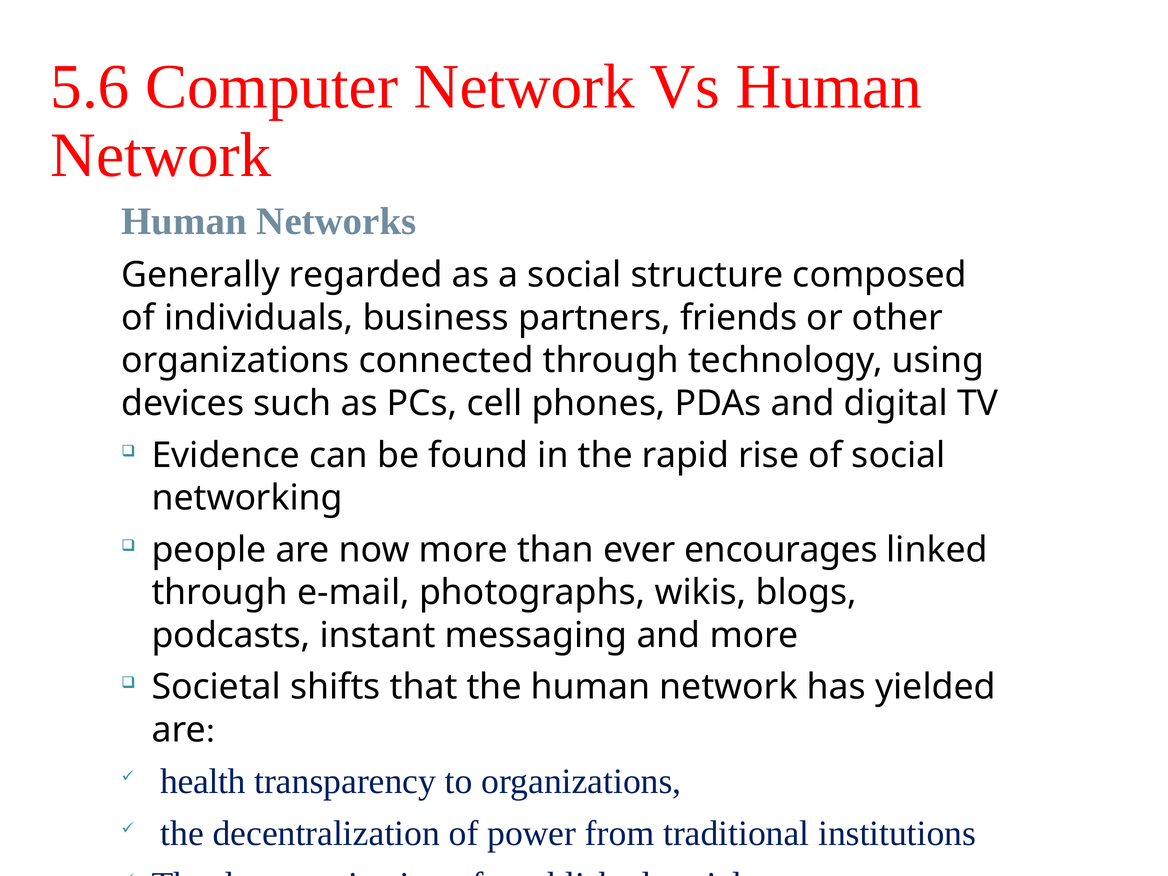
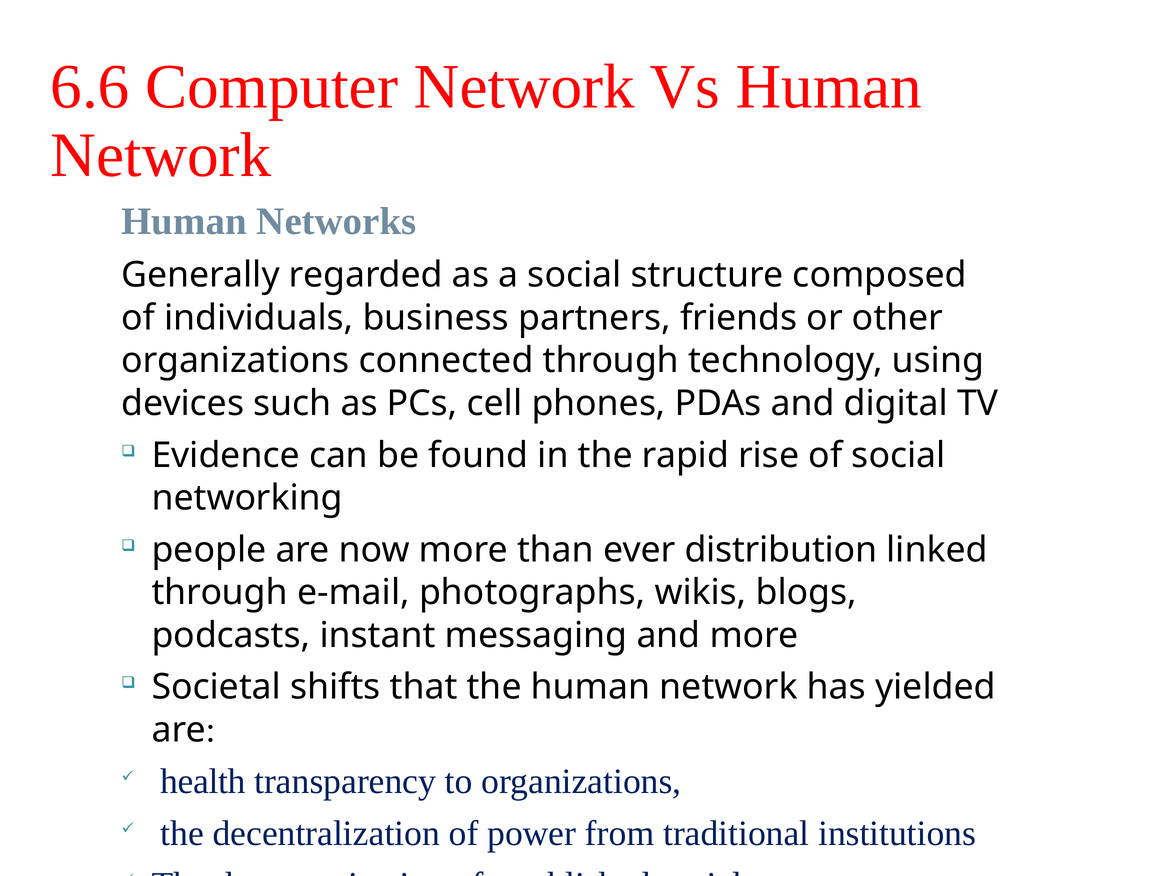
5.6: 5.6 -> 6.6
encourages: encourages -> distribution
